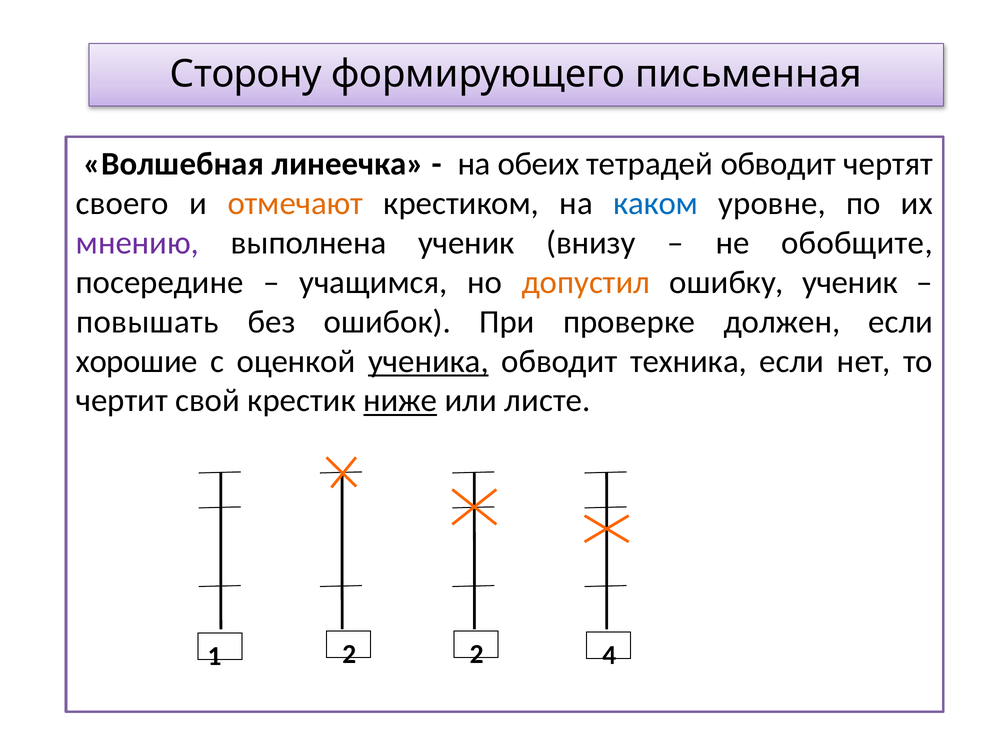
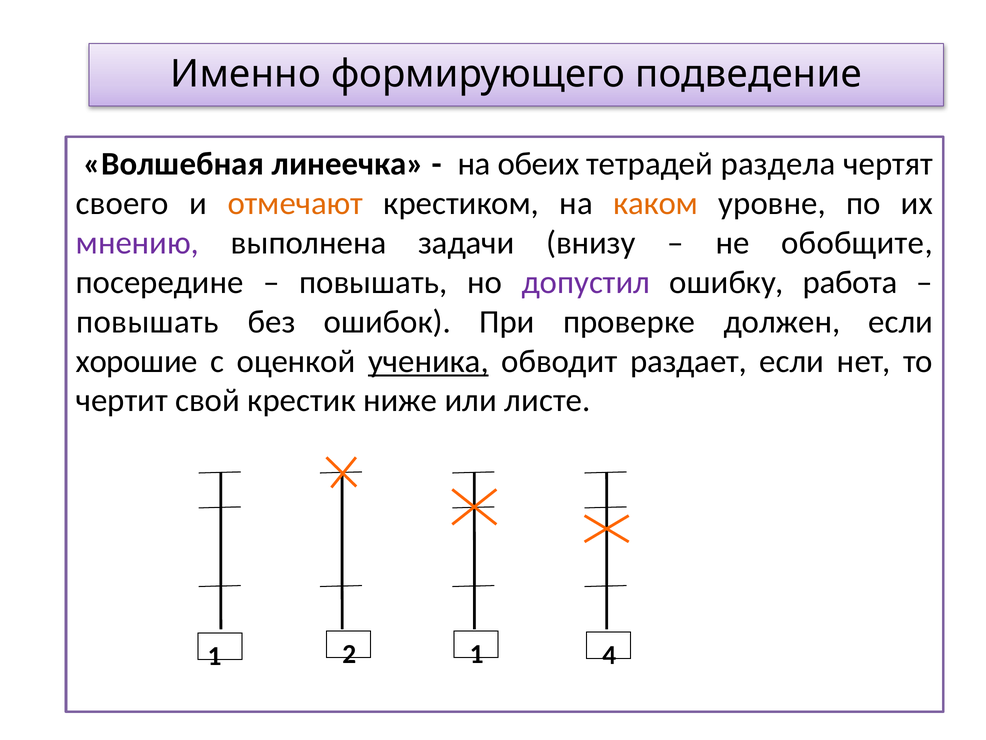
Сторону: Сторону -> Именно
письменная: письменная -> подведение
тетрадей обводит: обводит -> раздела
каком colour: blue -> orange
выполнена ученик: ученик -> задачи
учащимся at (373, 282): учащимся -> повышать
допустил colour: orange -> purple
ошибку ученик: ученик -> работа
техника: техника -> раздает
ниже underline: present -> none
2 2: 2 -> 1
